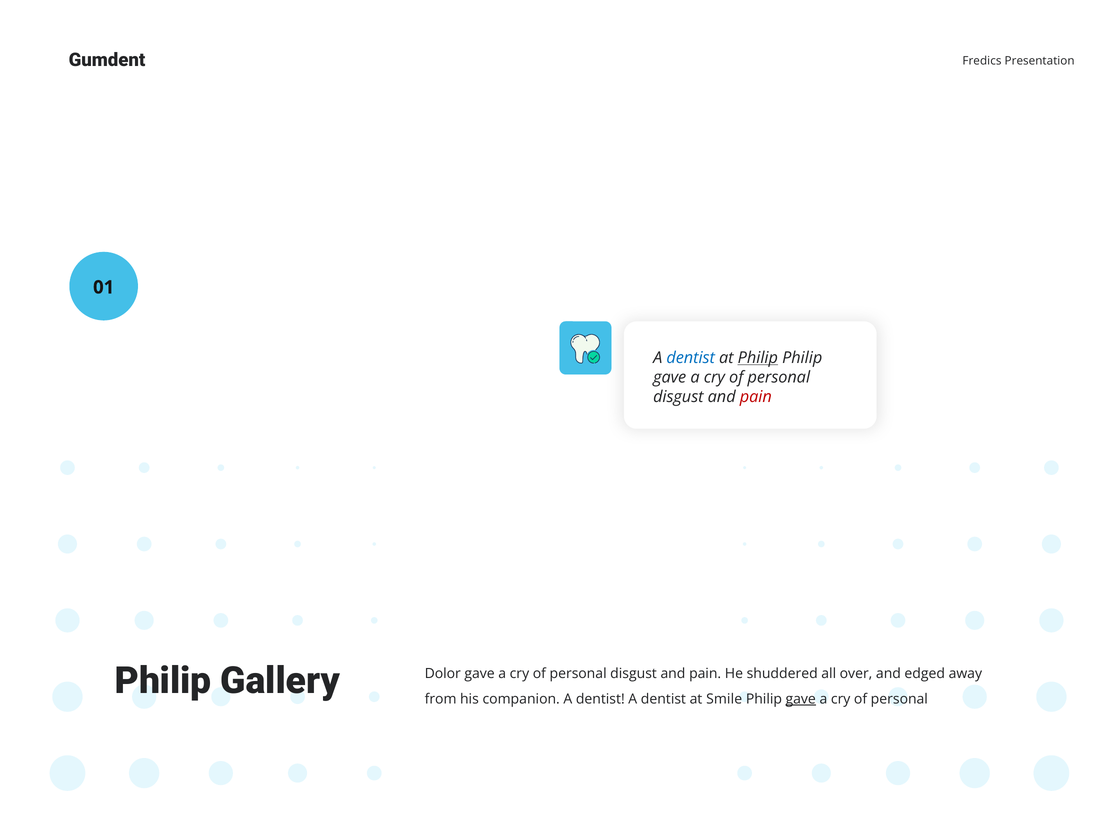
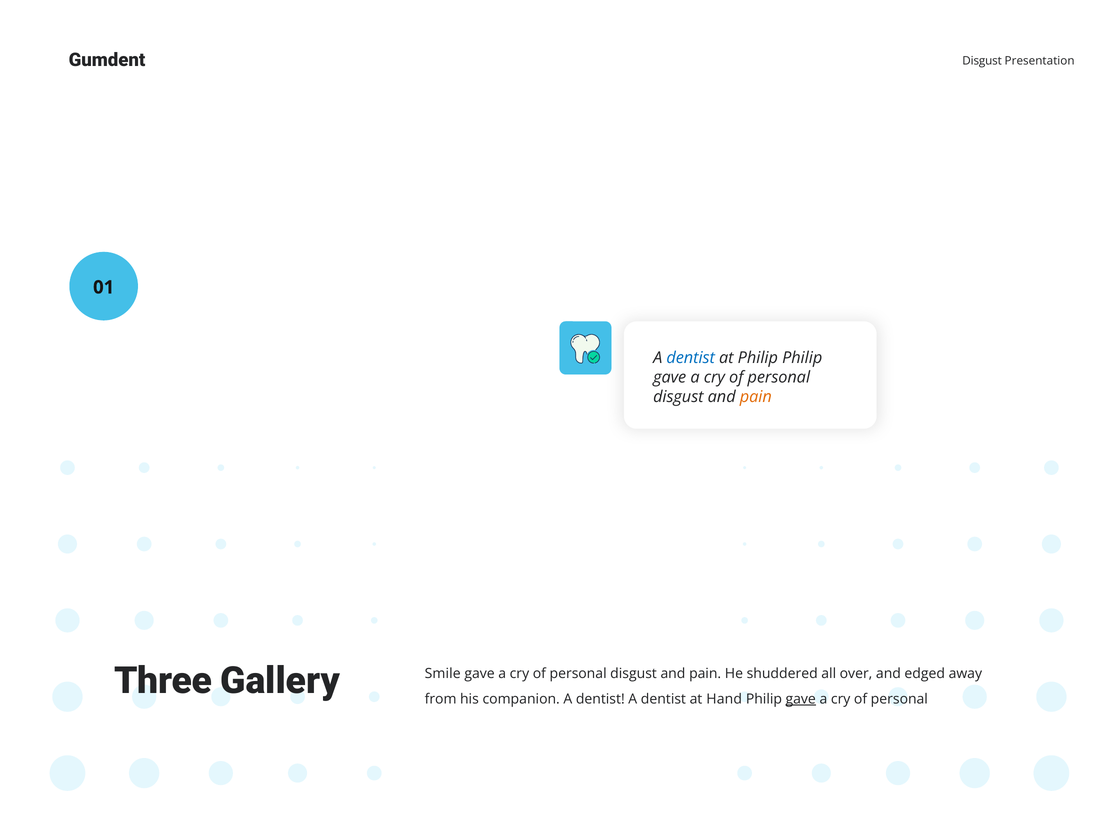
Fredics at (982, 61): Fredics -> Disgust
Philip at (758, 358) underline: present -> none
pain at (756, 397) colour: red -> orange
Philip at (163, 681): Philip -> Three
Dolor: Dolor -> Smile
Smile: Smile -> Hand
